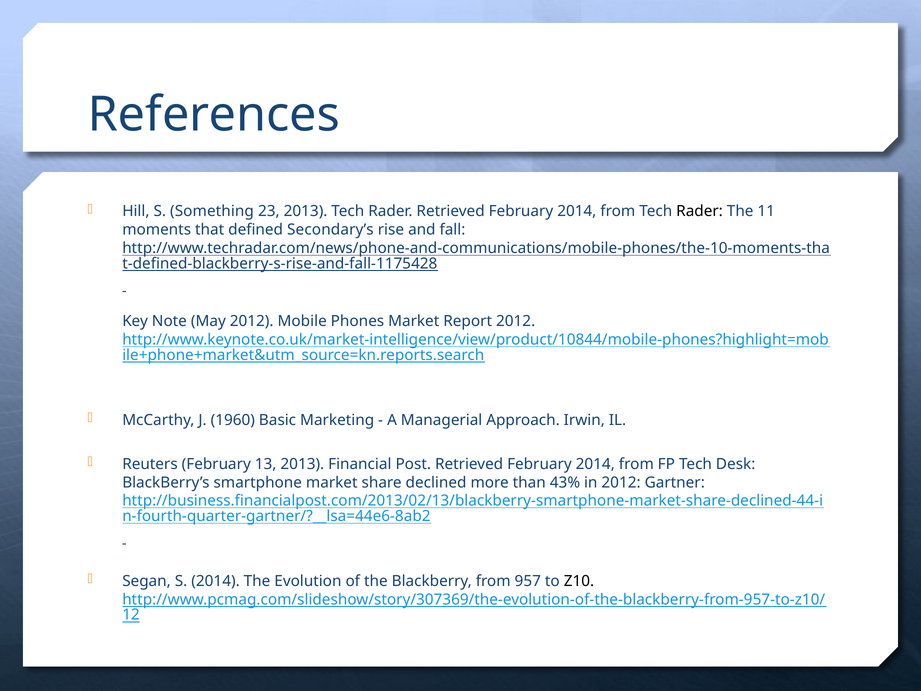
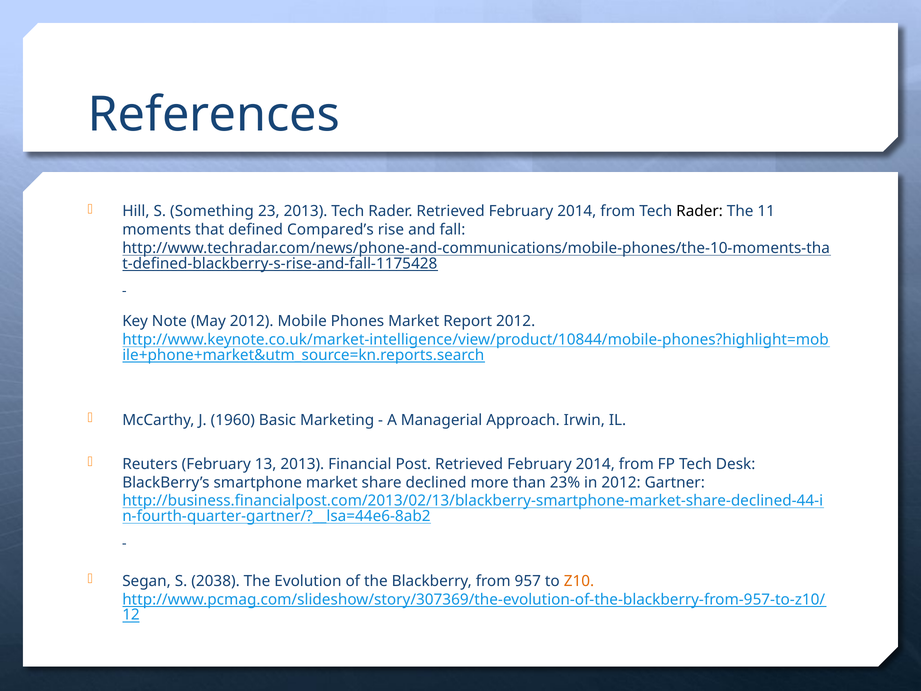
Secondary’s: Secondary’s -> Compared’s
43%: 43% -> 23%
S 2014: 2014 -> 2038
Z10 colour: black -> orange
